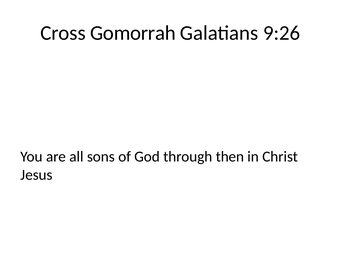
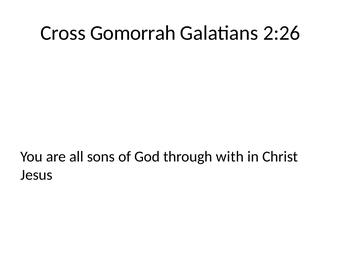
9:26: 9:26 -> 2:26
then: then -> with
